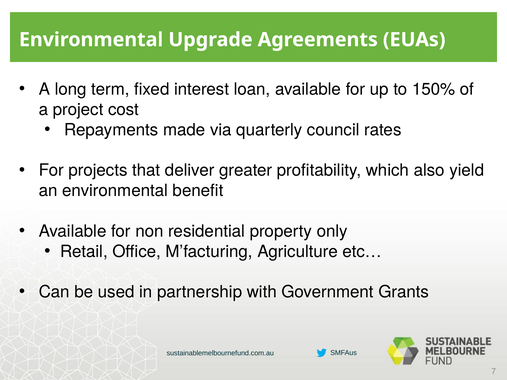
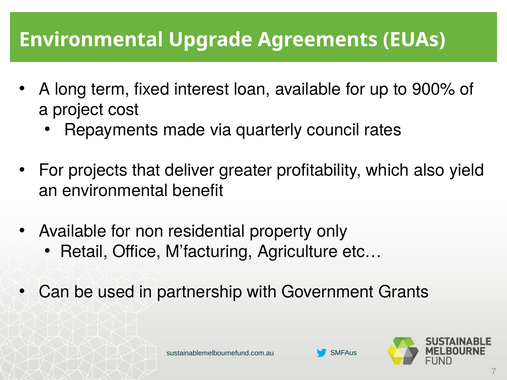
150%: 150% -> 900%
